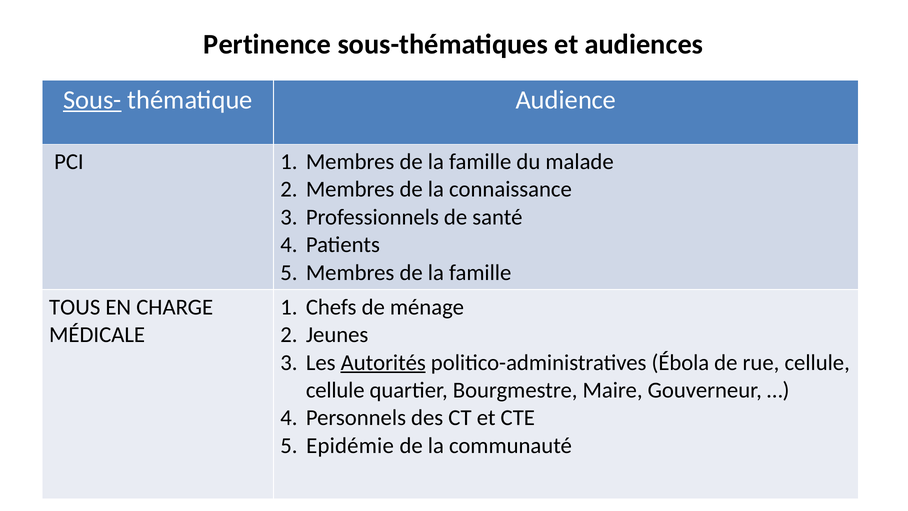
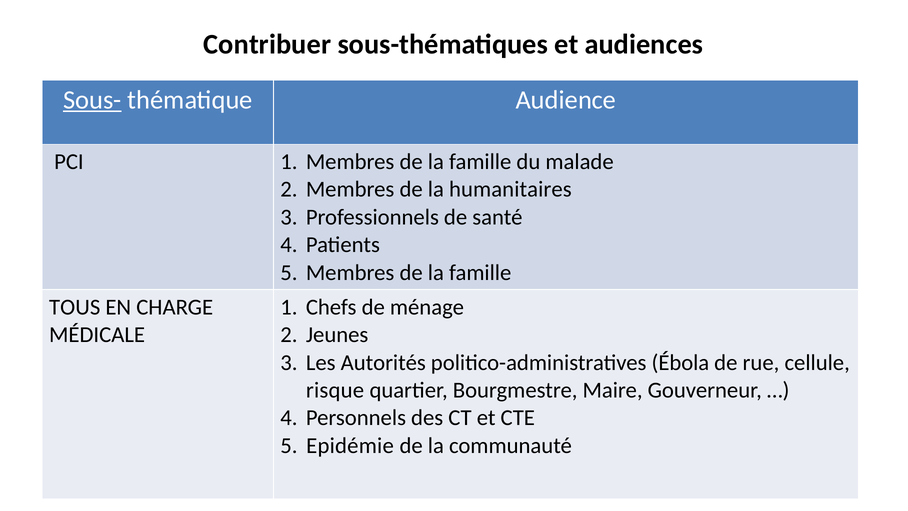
Pertinence: Pertinence -> Contribuer
connaissance: connaissance -> humanitaires
Autorités underline: present -> none
cellule at (335, 390): cellule -> risque
